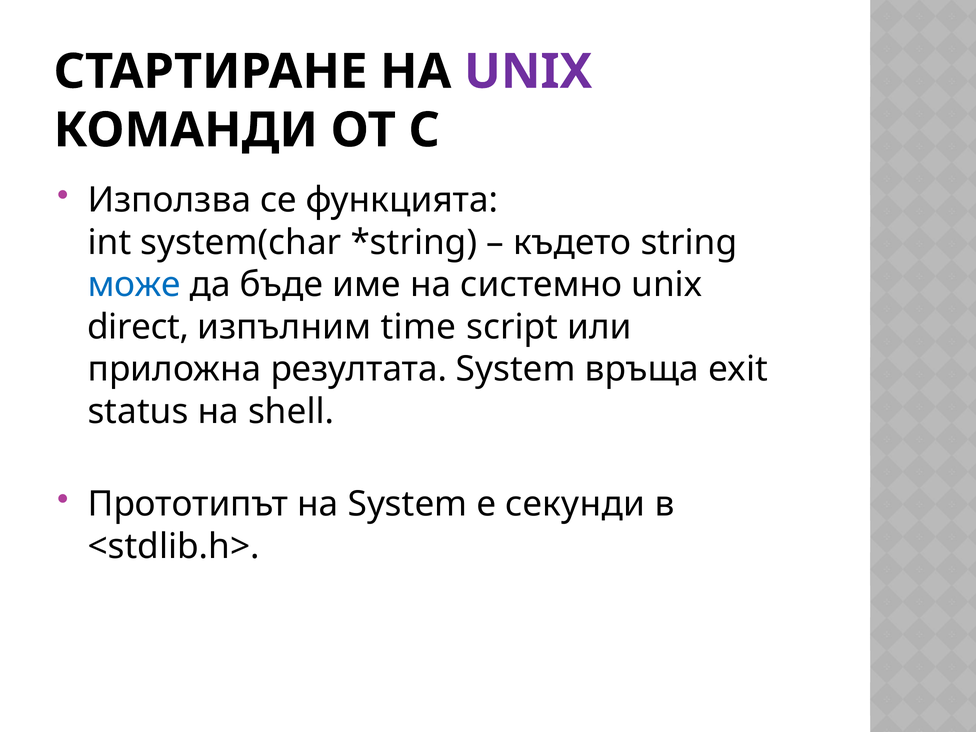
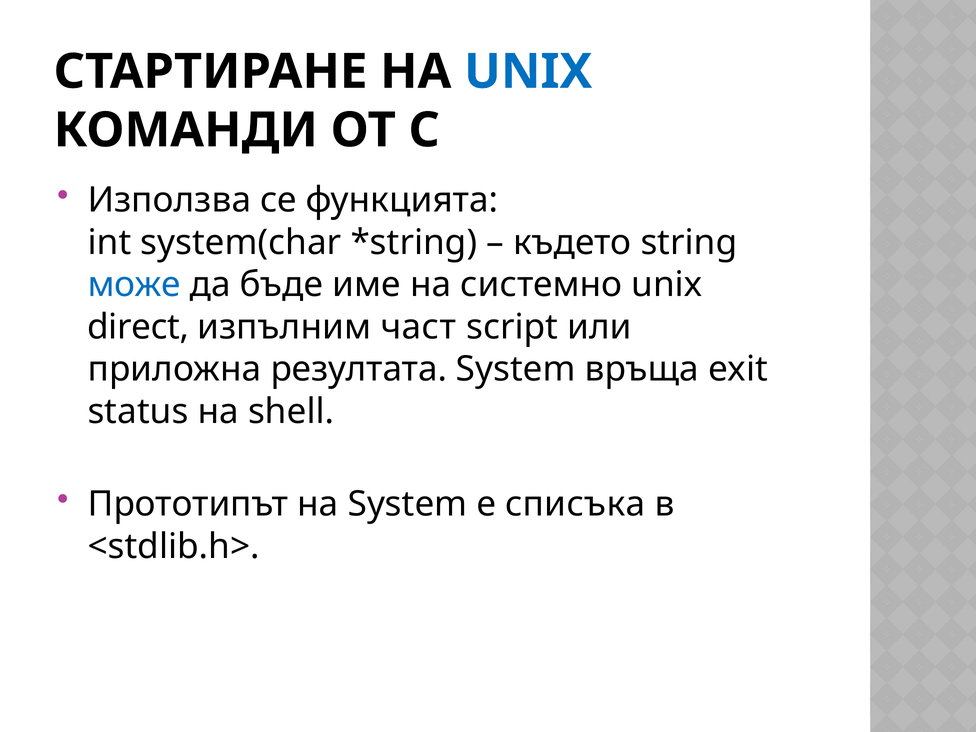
UNIX at (528, 72) colour: purple -> blue
time: time -> част
секунди: секунди -> списъка
